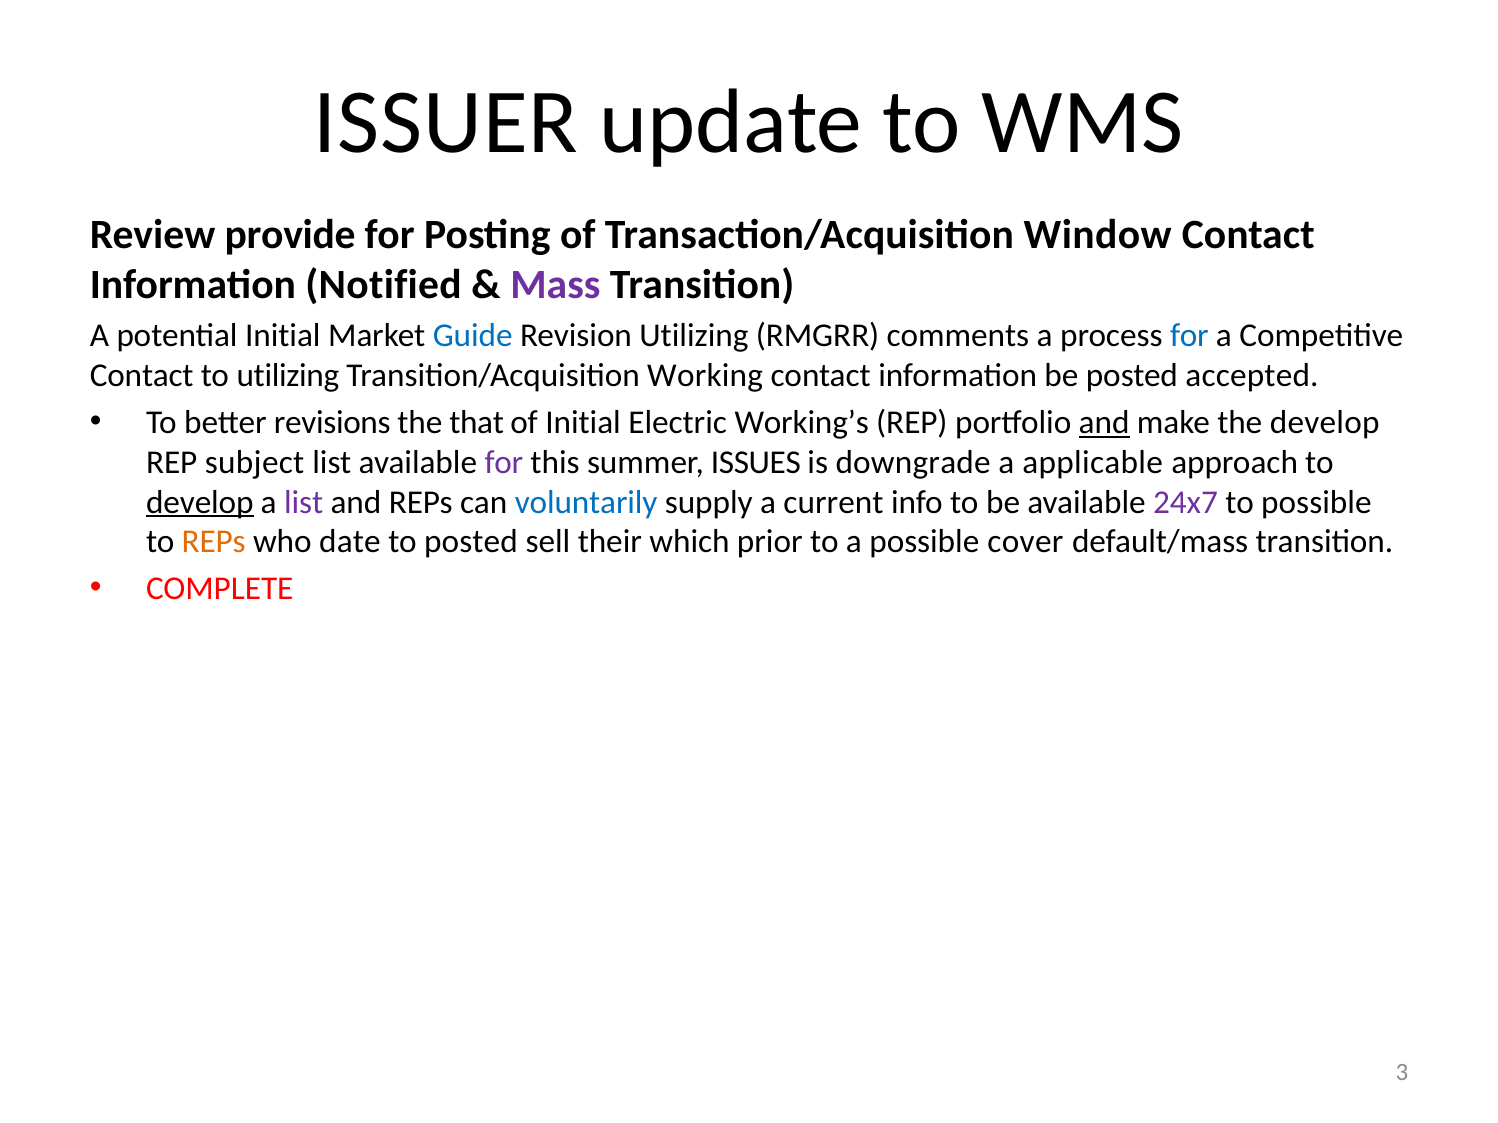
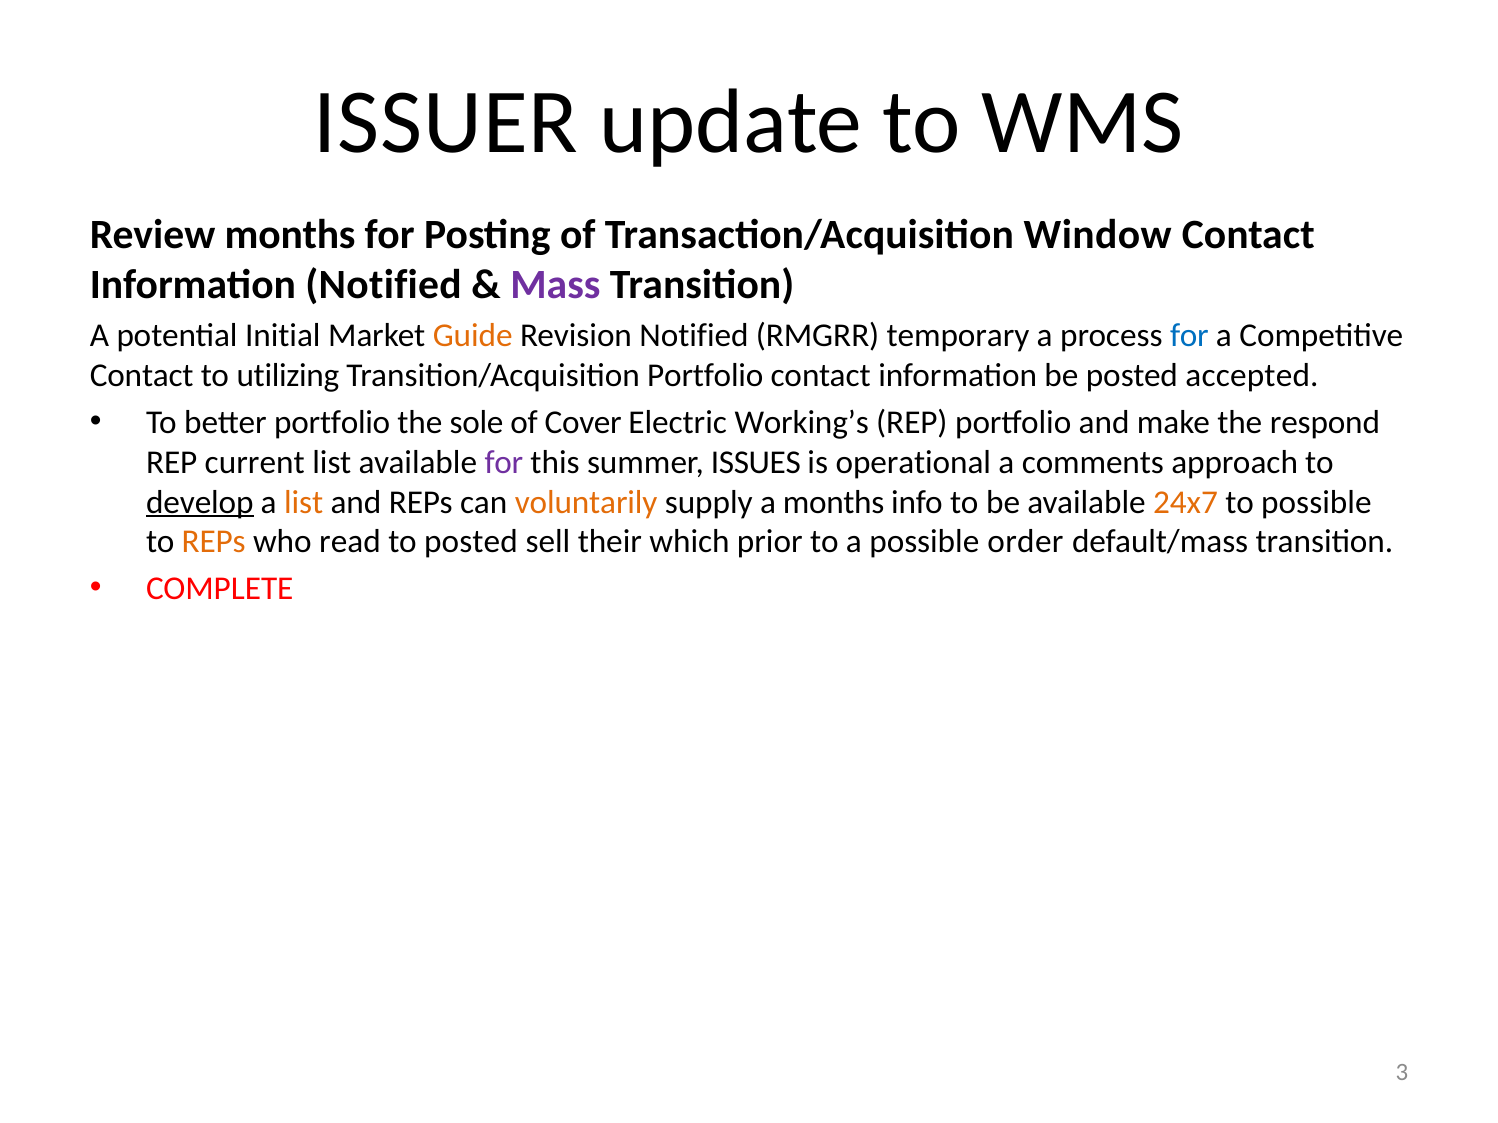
Review provide: provide -> months
Guide colour: blue -> orange
Revision Utilizing: Utilizing -> Notified
comments: comments -> temporary
Transition/Acquisition Working: Working -> Portfolio
better revisions: revisions -> portfolio
that: that -> sole
of Initial: Initial -> Cover
and at (1104, 423) underline: present -> none
the develop: develop -> respond
subject: subject -> current
downgrade: downgrade -> operational
applicable: applicable -> comments
list at (304, 502) colour: purple -> orange
voluntarily colour: blue -> orange
a current: current -> months
24x7 colour: purple -> orange
date: date -> read
cover: cover -> order
